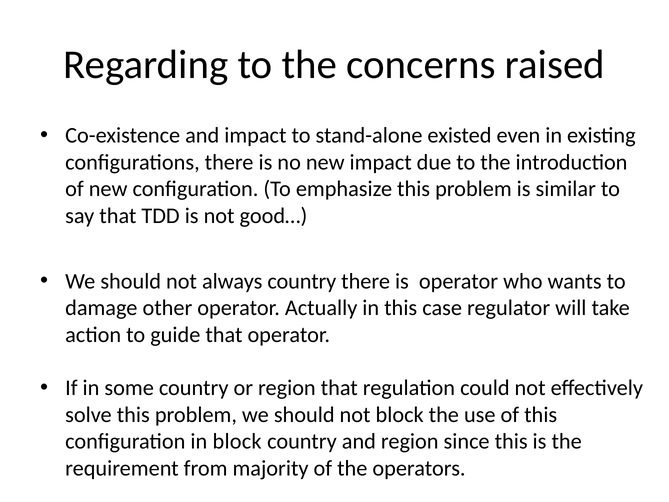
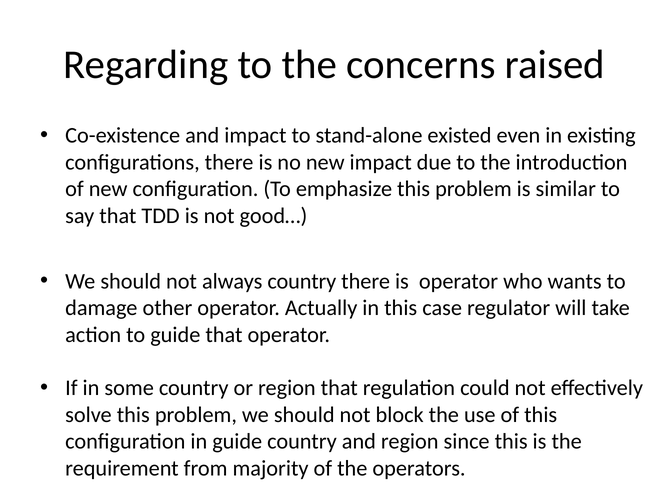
in block: block -> guide
